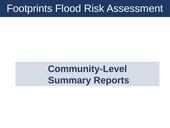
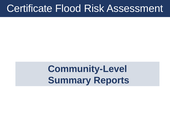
Footprints: Footprints -> Certificate
